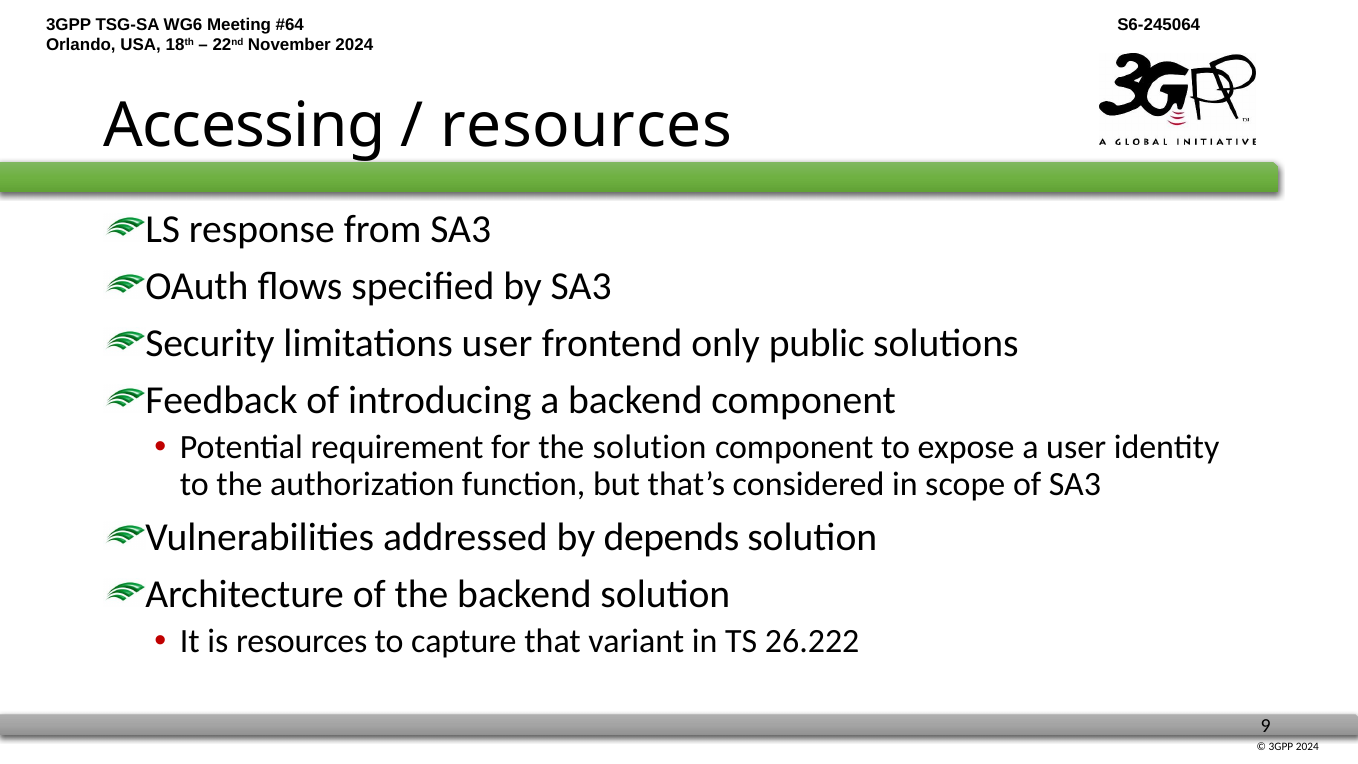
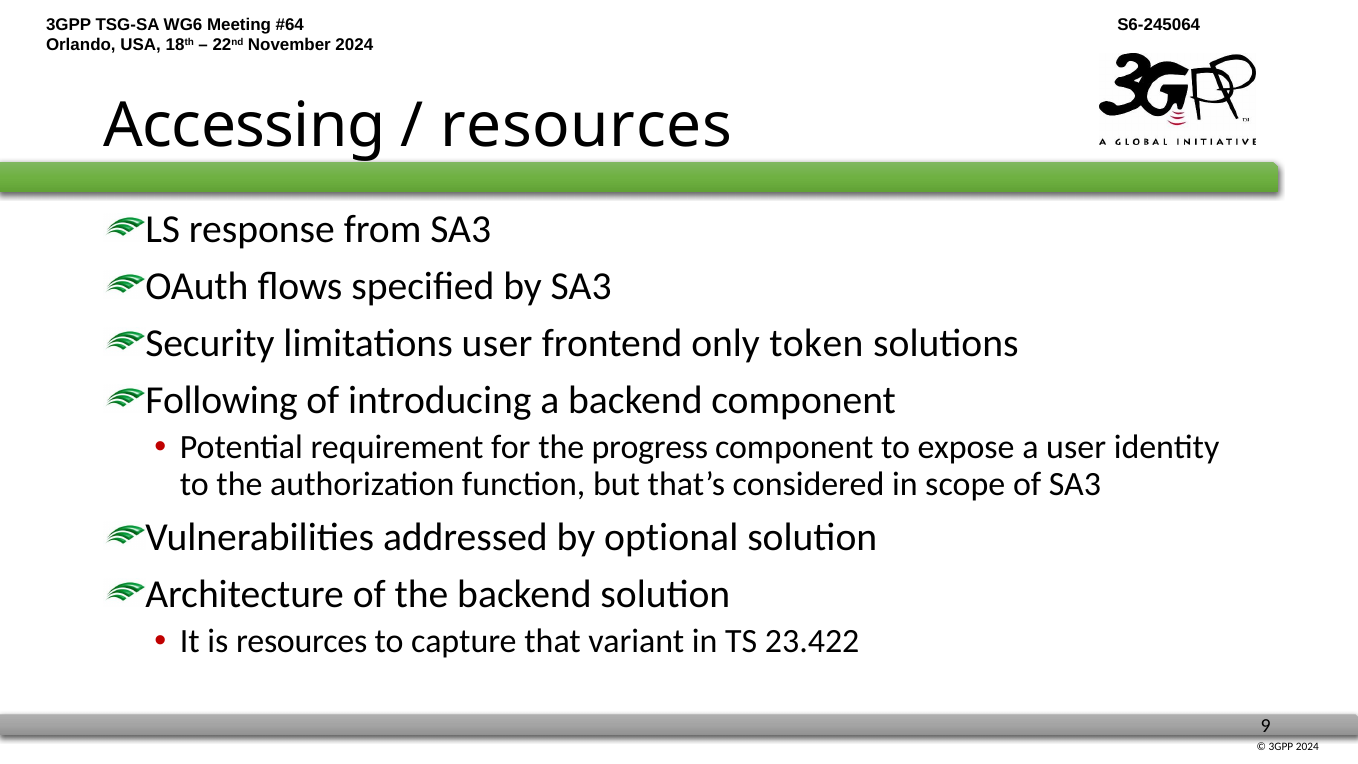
public: public -> token
Feedback: Feedback -> Following
the solution: solution -> progress
depends: depends -> optional
26.222: 26.222 -> 23.422
